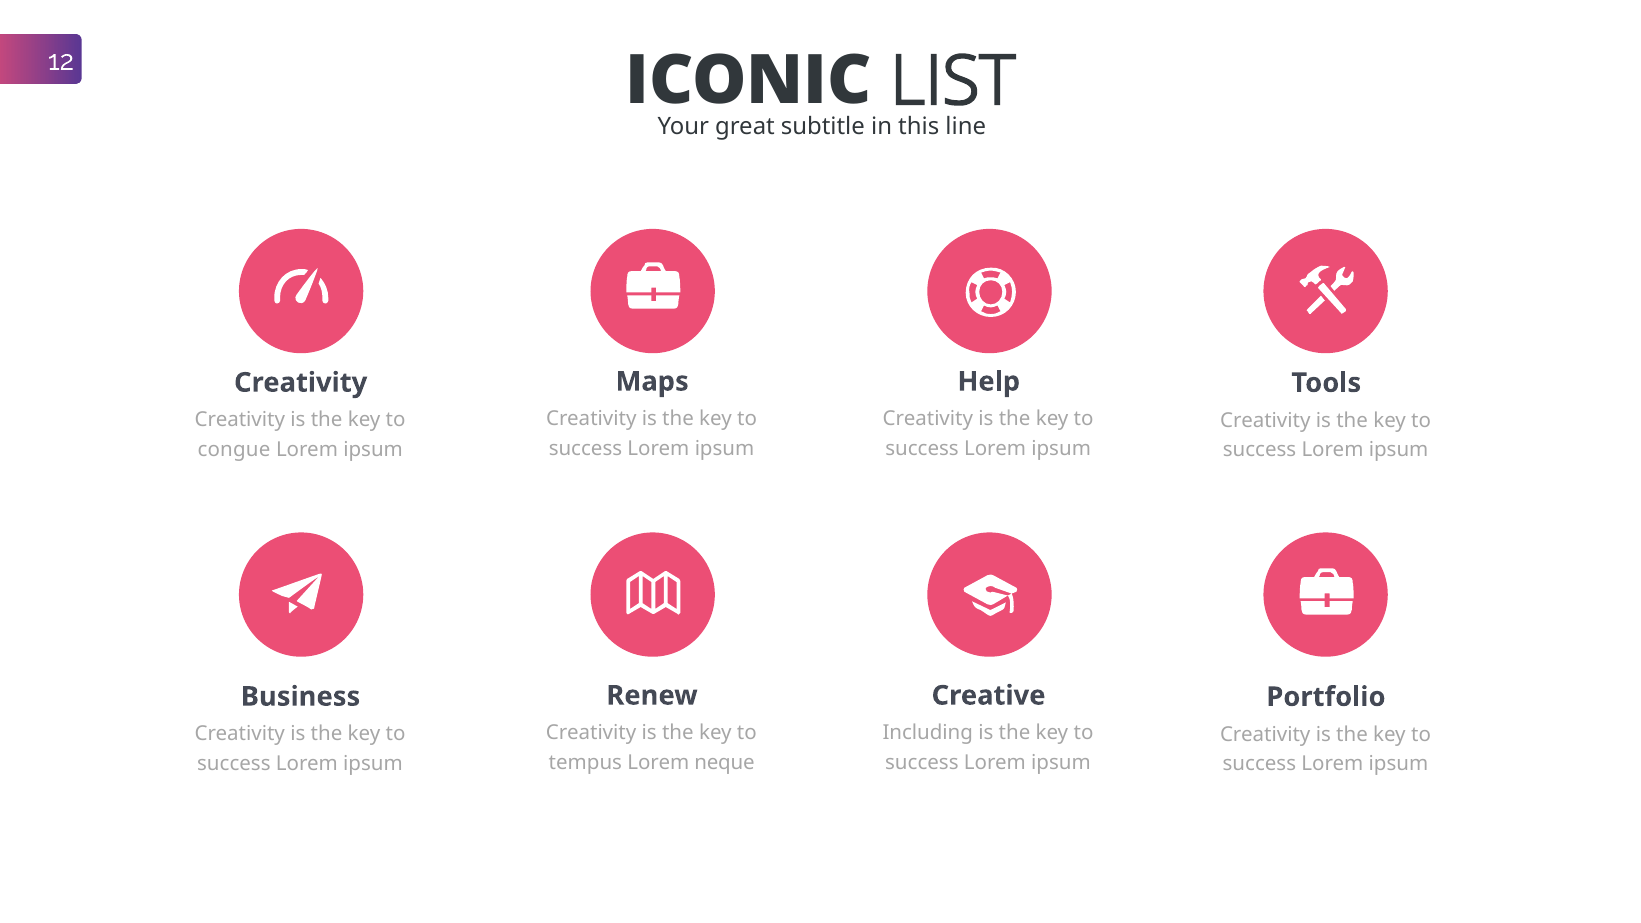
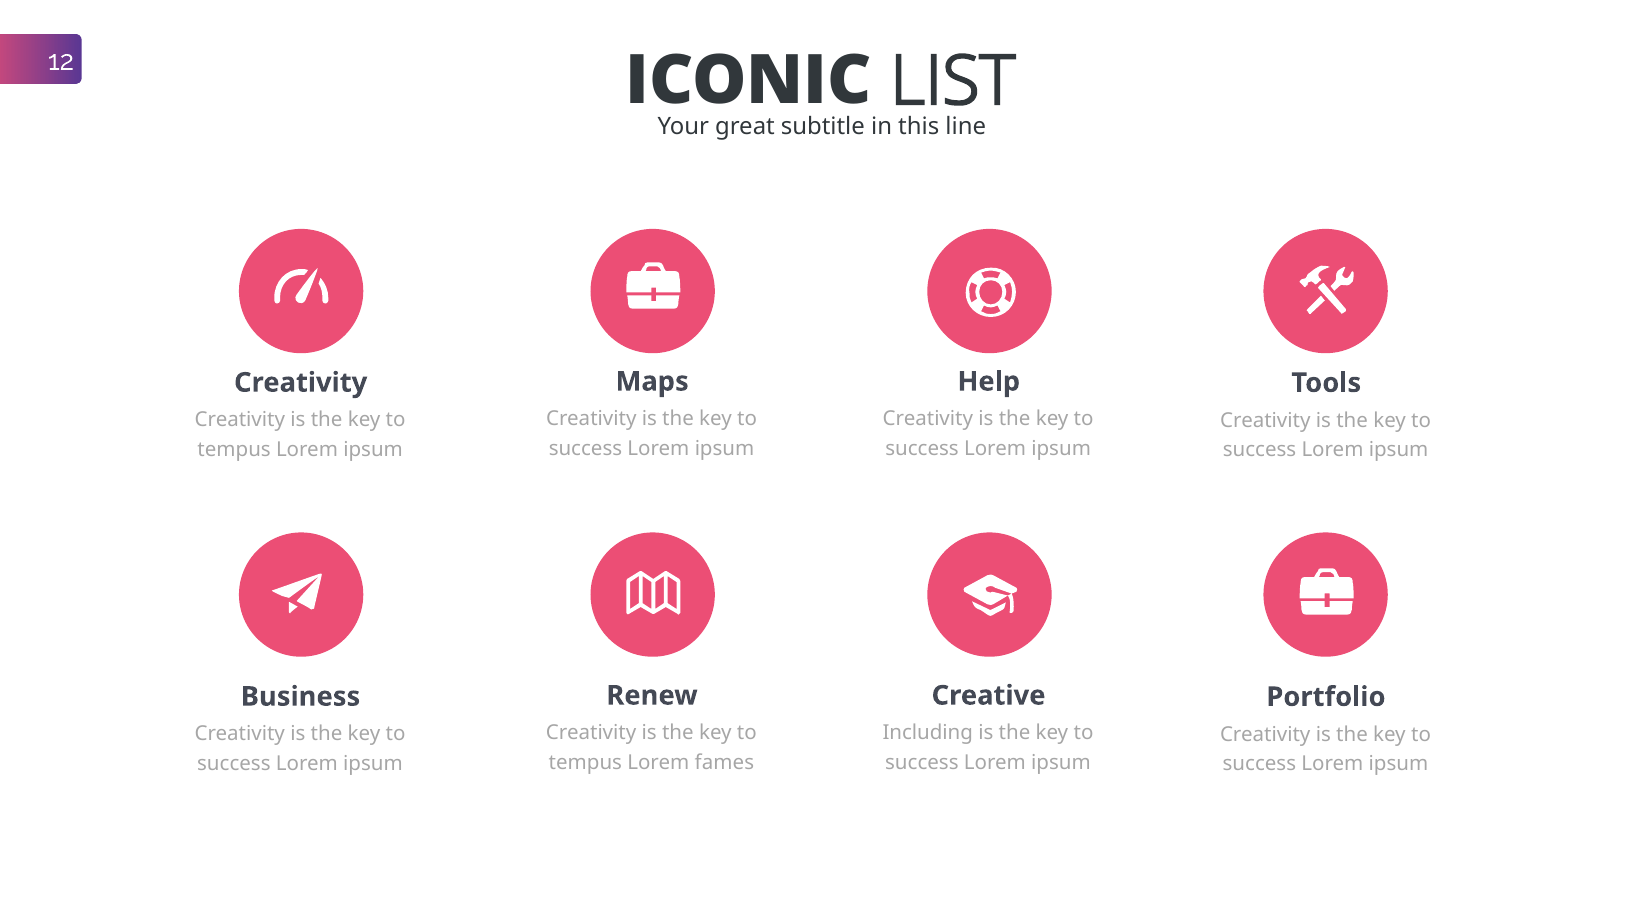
congue at (234, 450): congue -> tempus
neque: neque -> fames
